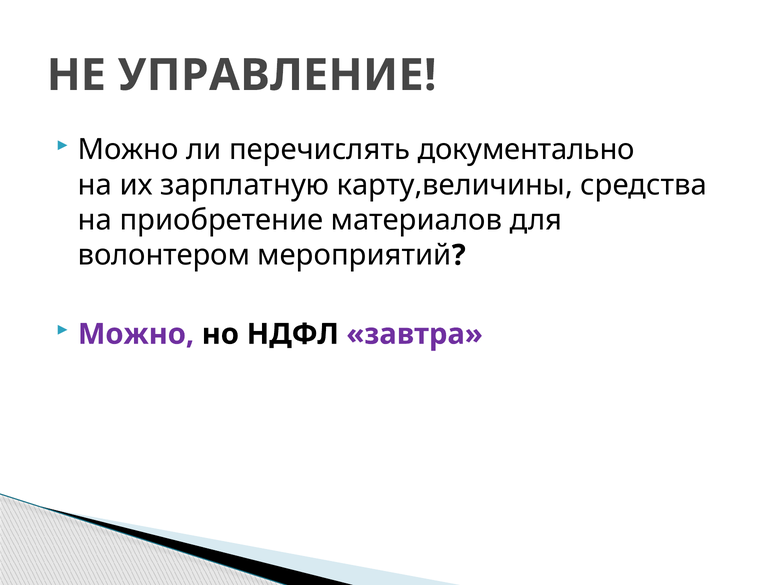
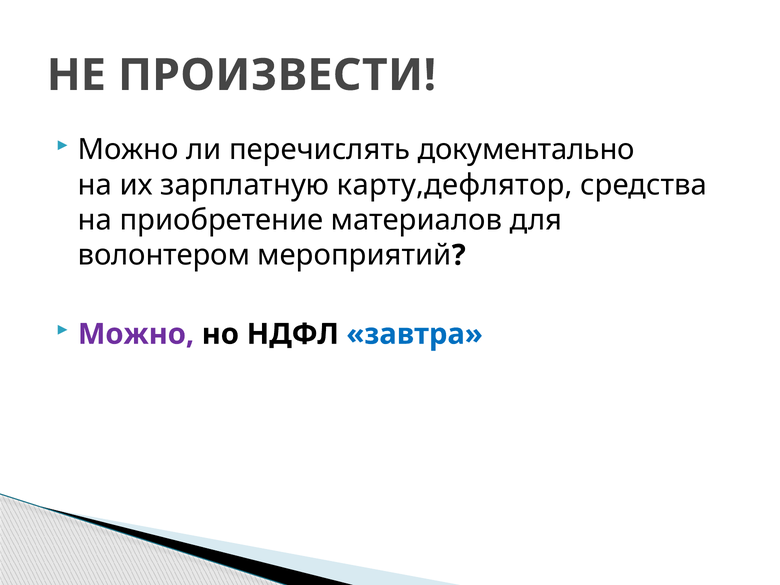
УПРАВЛЕНИЕ: УПРАВЛЕНИЕ -> ПРОИЗВЕСТИ
карту,величины: карту,величины -> карту,дефлятор
завтра colour: purple -> blue
